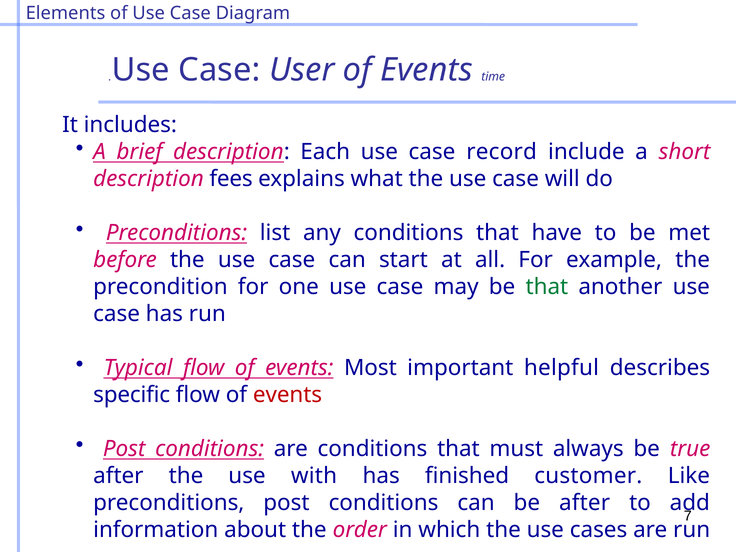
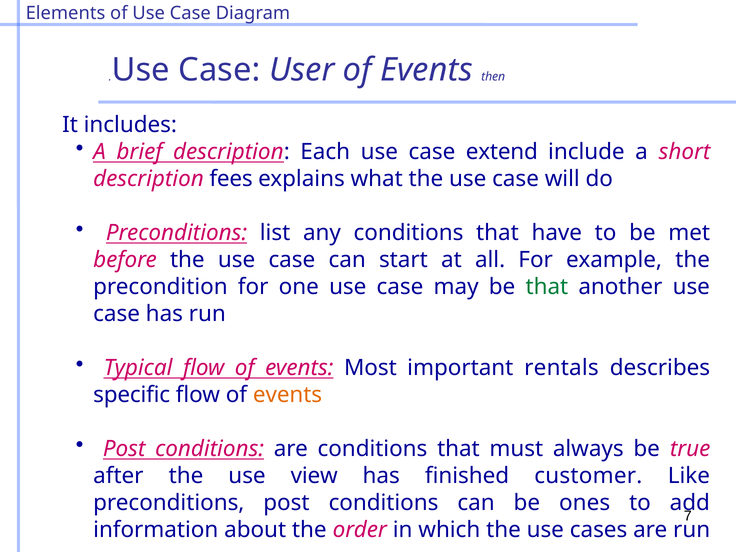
time: time -> then
record: record -> extend
helpful: helpful -> rentals
events at (288, 395) colour: red -> orange
with: with -> view
be after: after -> ones
